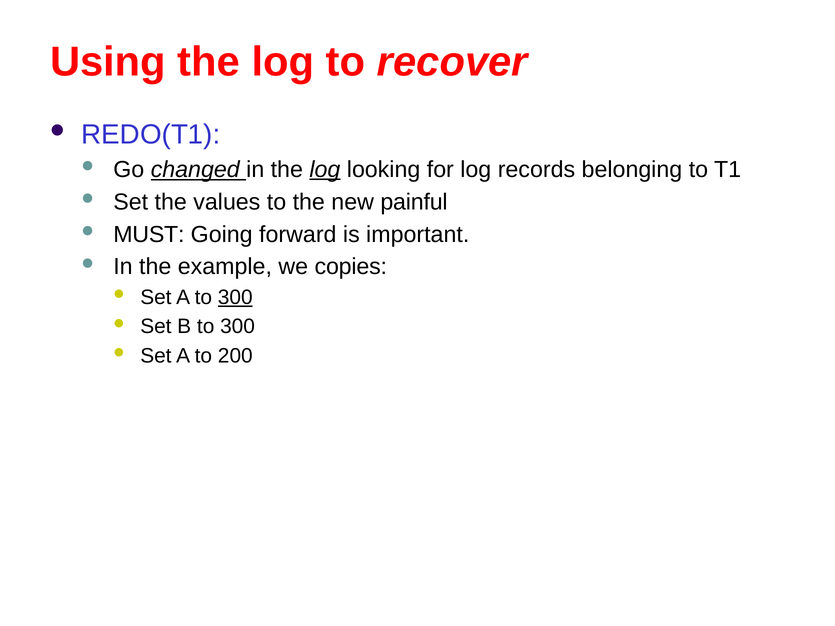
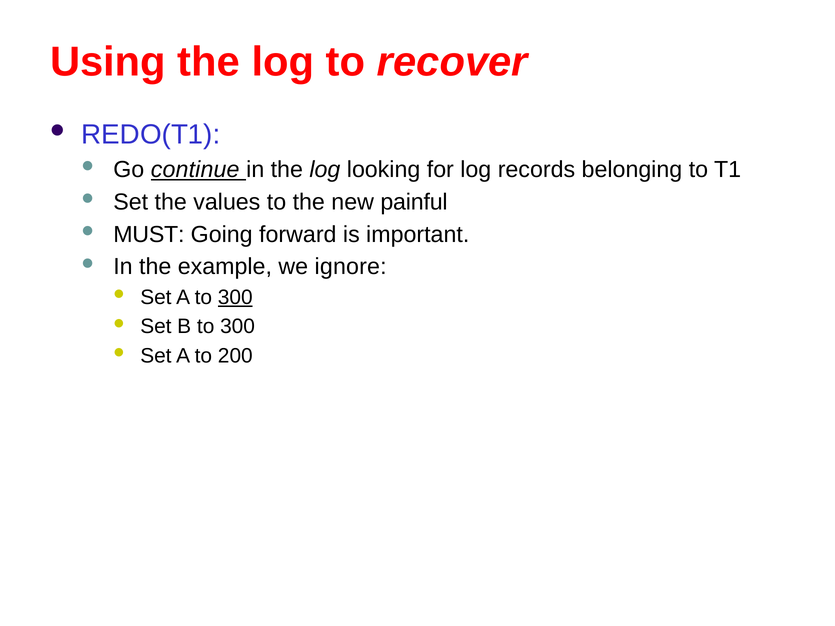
changed: changed -> continue
log at (325, 169) underline: present -> none
copies: copies -> ignore
